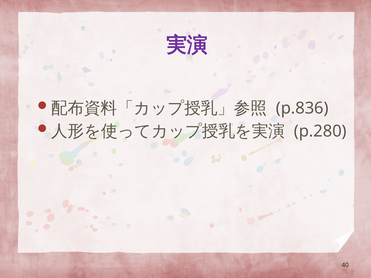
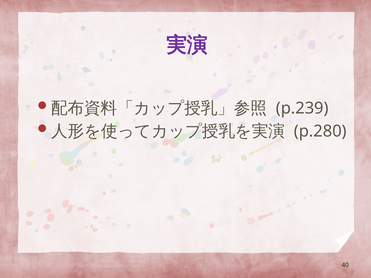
p.836: p.836 -> p.239
